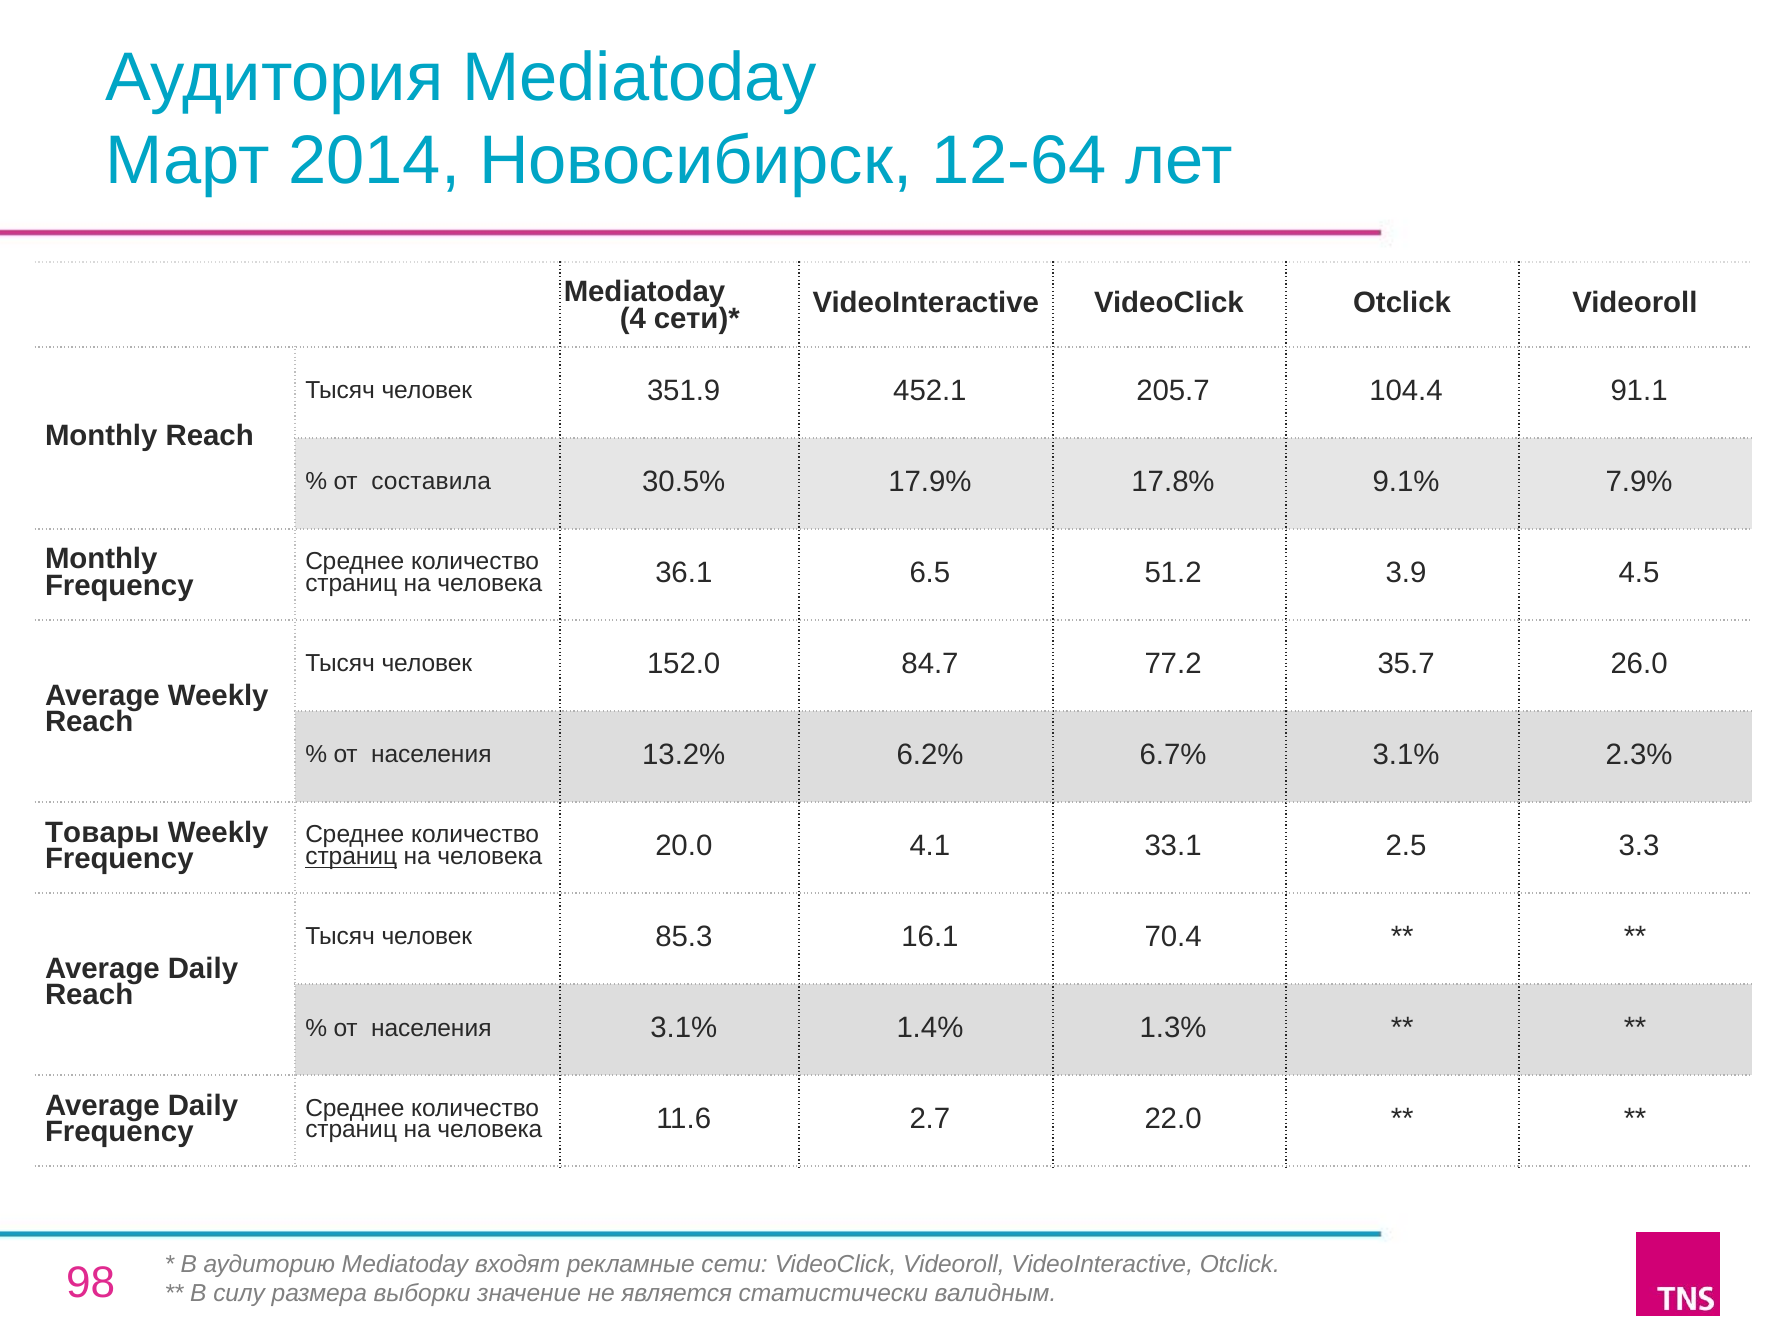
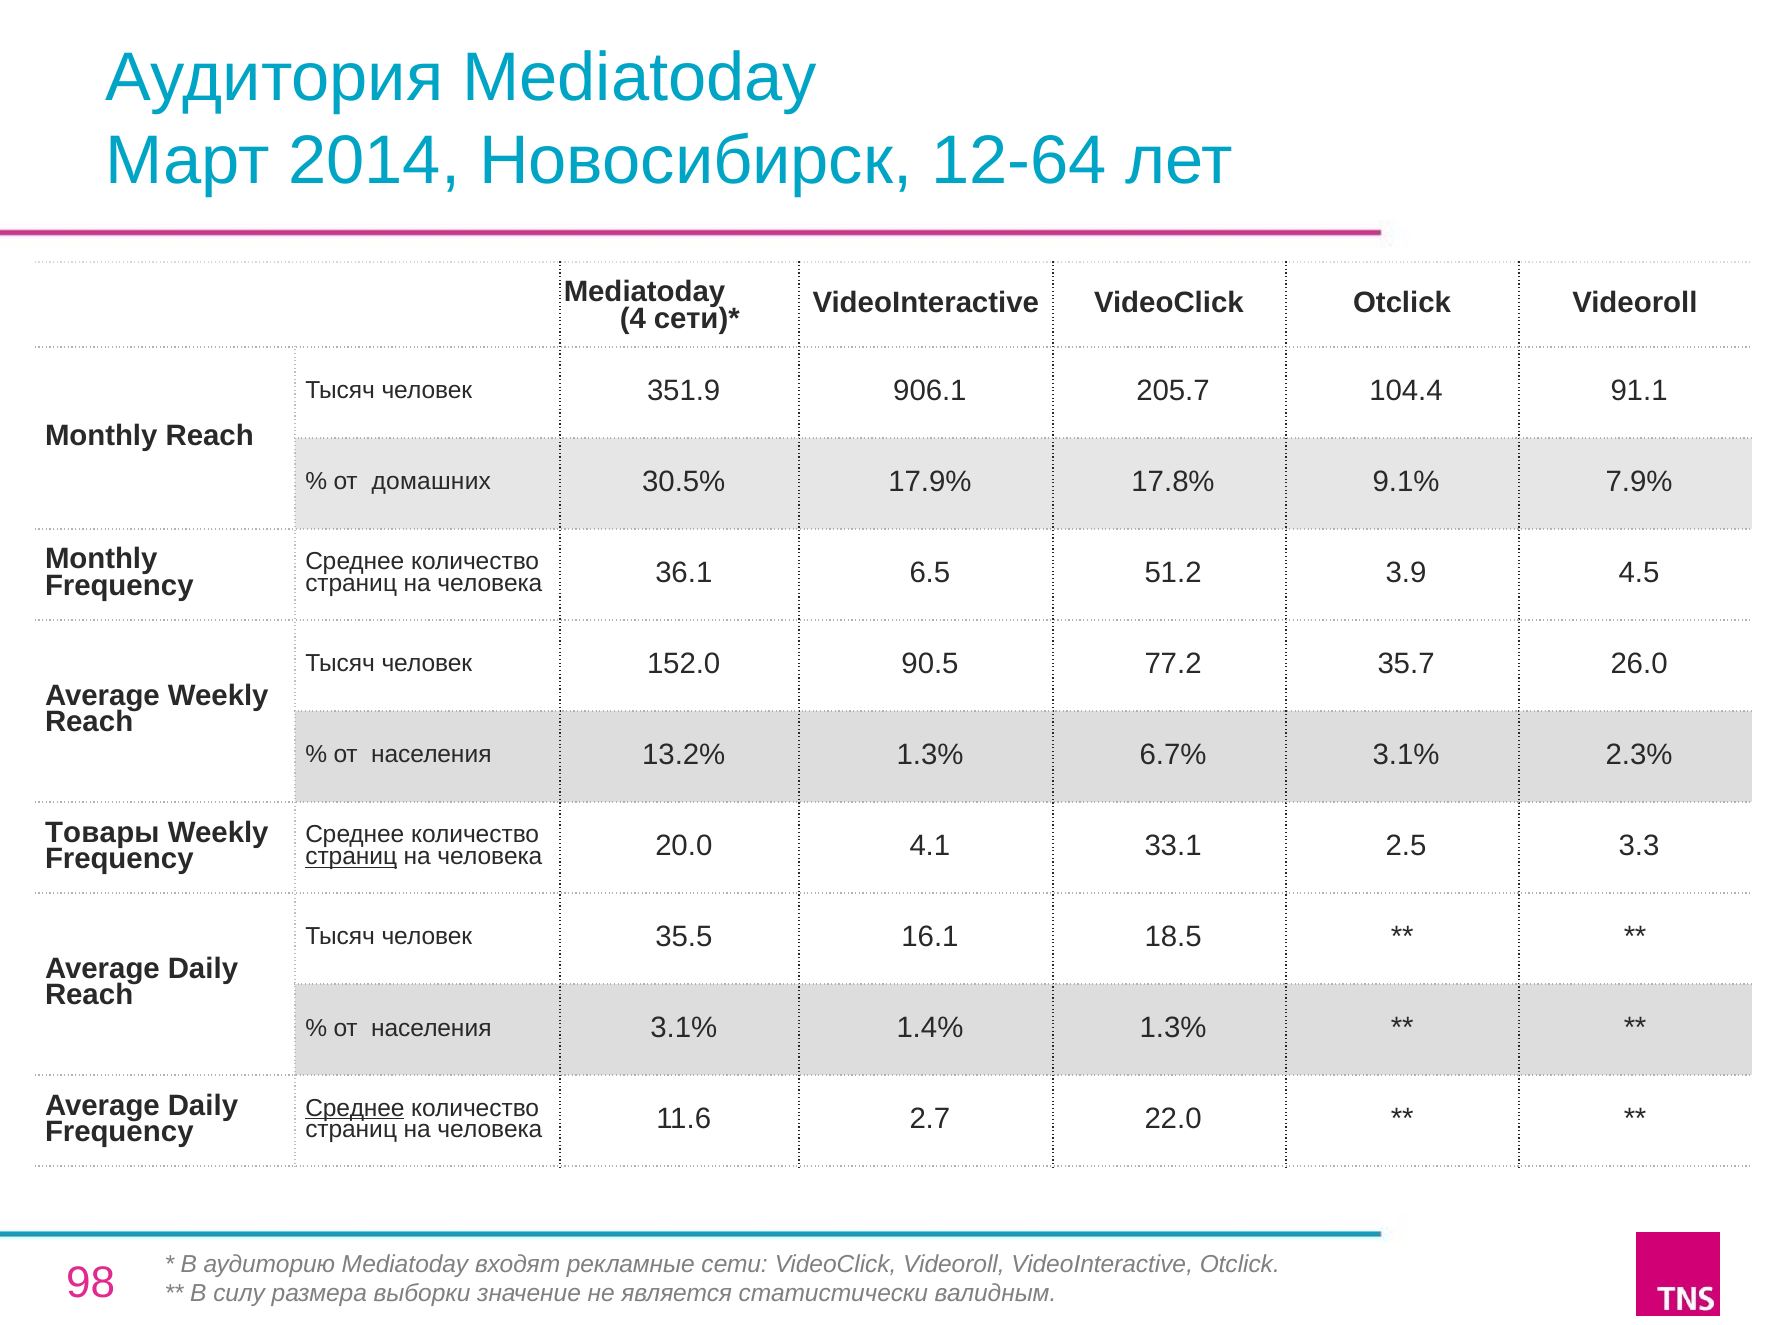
452.1: 452.1 -> 906.1
составила: составила -> домашних
84.7: 84.7 -> 90.5
13.2% 6.2%: 6.2% -> 1.3%
85.3: 85.3 -> 35.5
70.4: 70.4 -> 18.5
Среднее at (355, 1108) underline: none -> present
